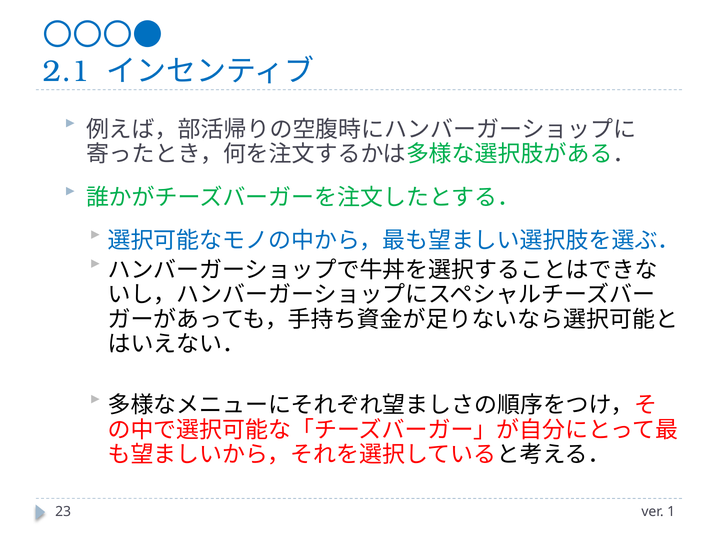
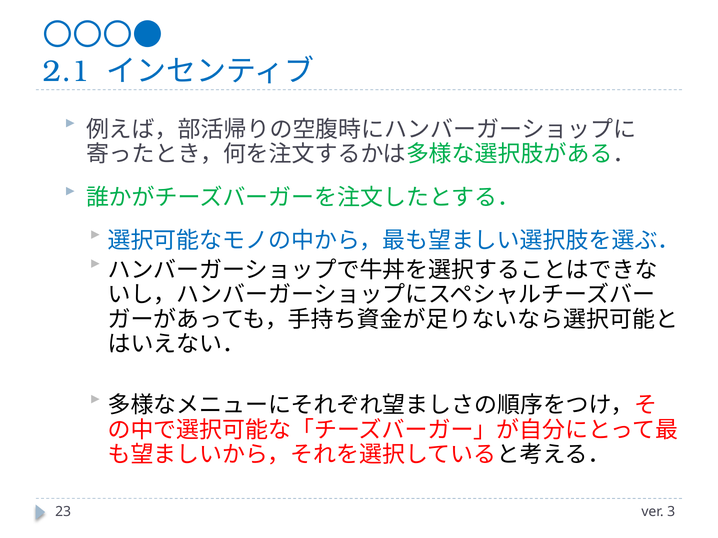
1: 1 -> 3
